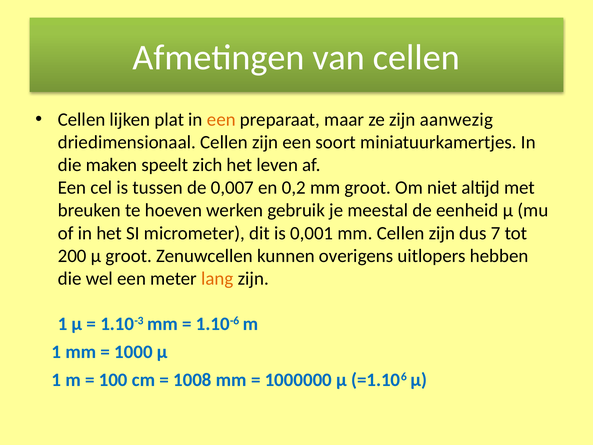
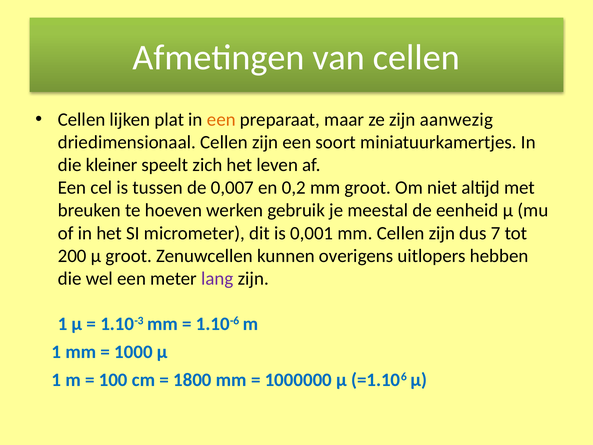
maken: maken -> kleiner
lang colour: orange -> purple
1008: 1008 -> 1800
